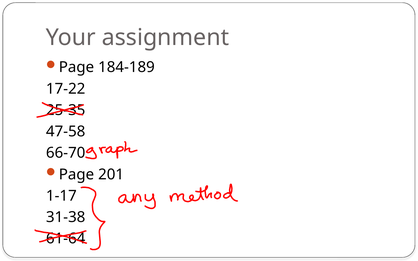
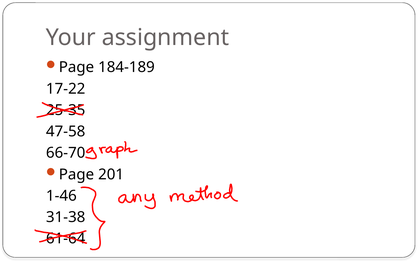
1-17: 1-17 -> 1-46
